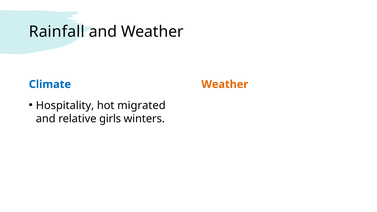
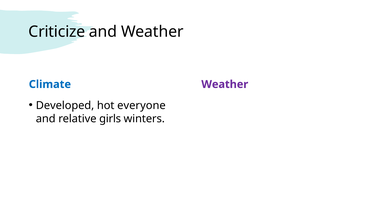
Rainfall: Rainfall -> Criticize
Weather at (225, 84) colour: orange -> purple
Hospitality: Hospitality -> Developed
migrated: migrated -> everyone
